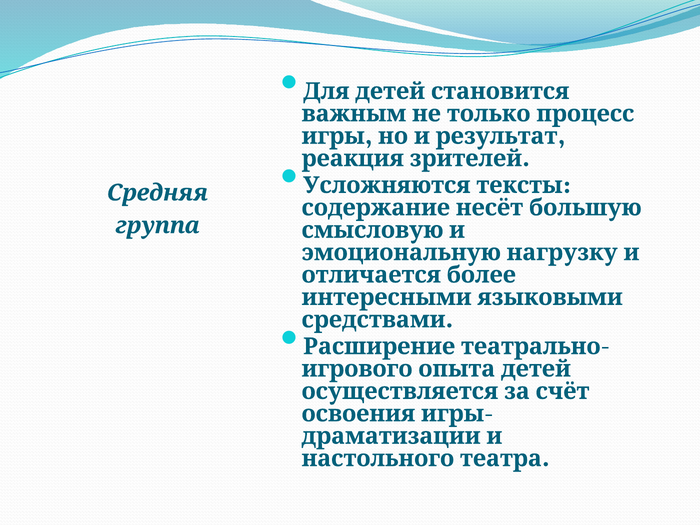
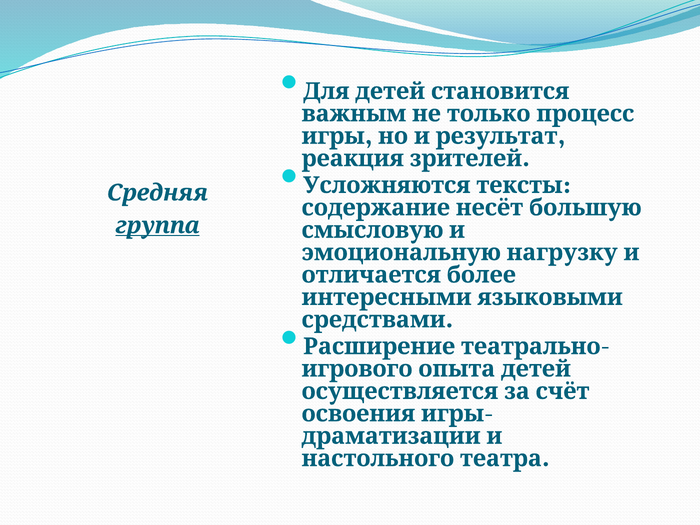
группа underline: none -> present
